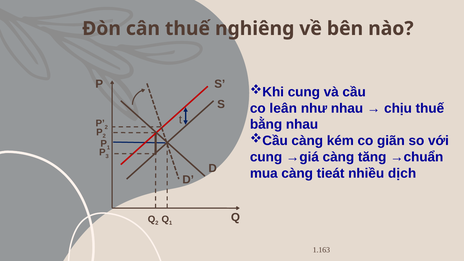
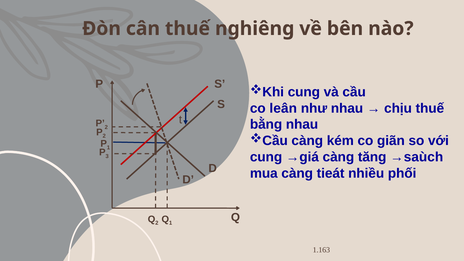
→chuẩn: →chuẩn -> →saùch
dịch: dịch -> phối
